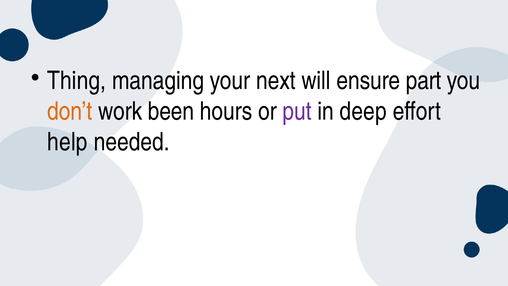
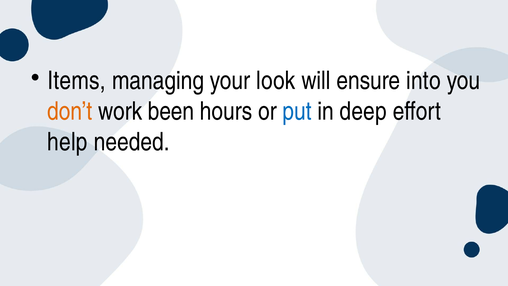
Thing: Thing -> Items
next: next -> look
part: part -> into
put colour: purple -> blue
